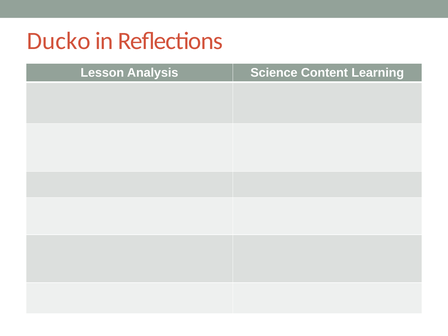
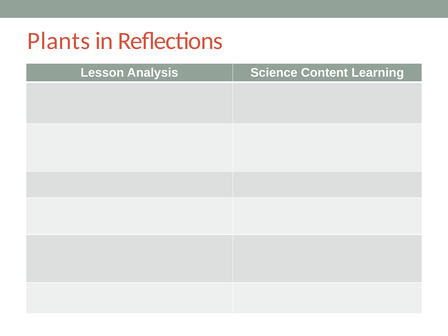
Ducko: Ducko -> Plants
